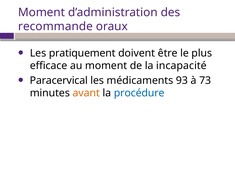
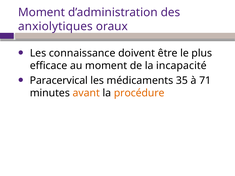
recommande: recommande -> anxiolytiques
pratiquement: pratiquement -> connaissance
93: 93 -> 35
73: 73 -> 71
procédure colour: blue -> orange
